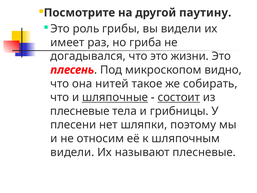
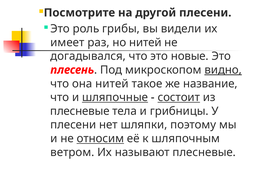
другой паутину: паутину -> плесени
но гриба: гриба -> нитей
жизни: жизни -> новые
видно underline: none -> present
собирать: собирать -> название
относим underline: none -> present
видели at (72, 152): видели -> ветром
